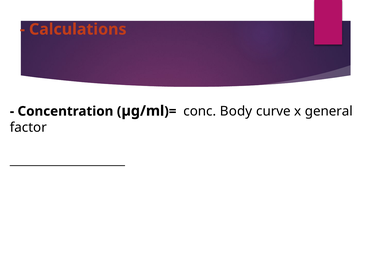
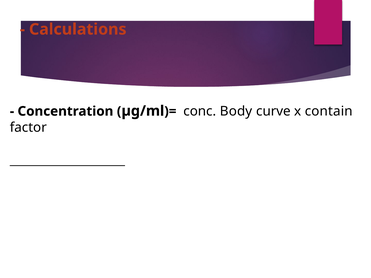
general: general -> contain
